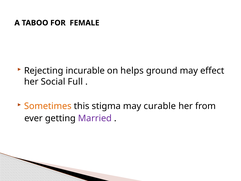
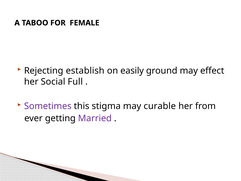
incurable: incurable -> establish
helps: helps -> easily
Sometimes colour: orange -> purple
